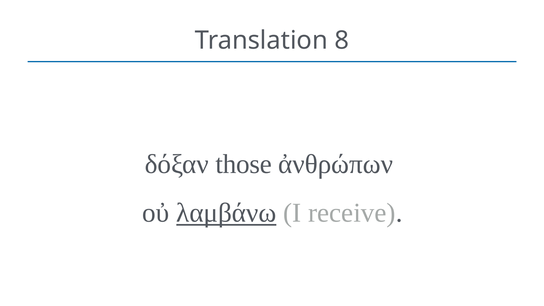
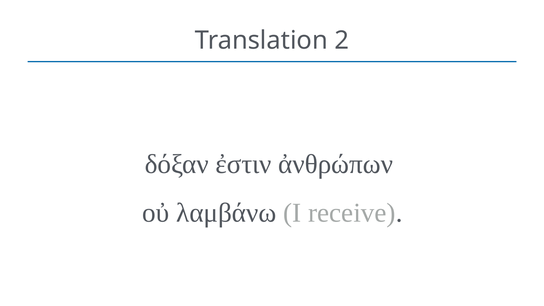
8: 8 -> 2
those: those -> ἐστιν
λαμβάνω underline: present -> none
